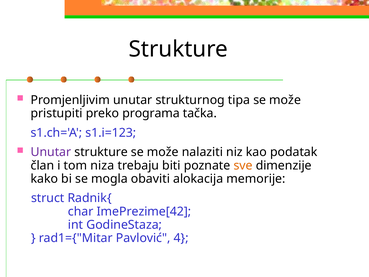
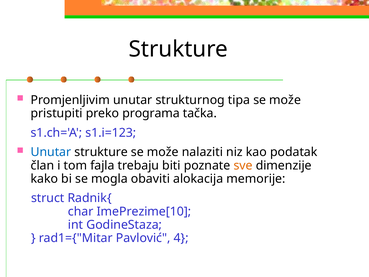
Unutar at (51, 152) colour: purple -> blue
niza: niza -> fajla
ImePrezime[42: ImePrezime[42 -> ImePrezime[10
